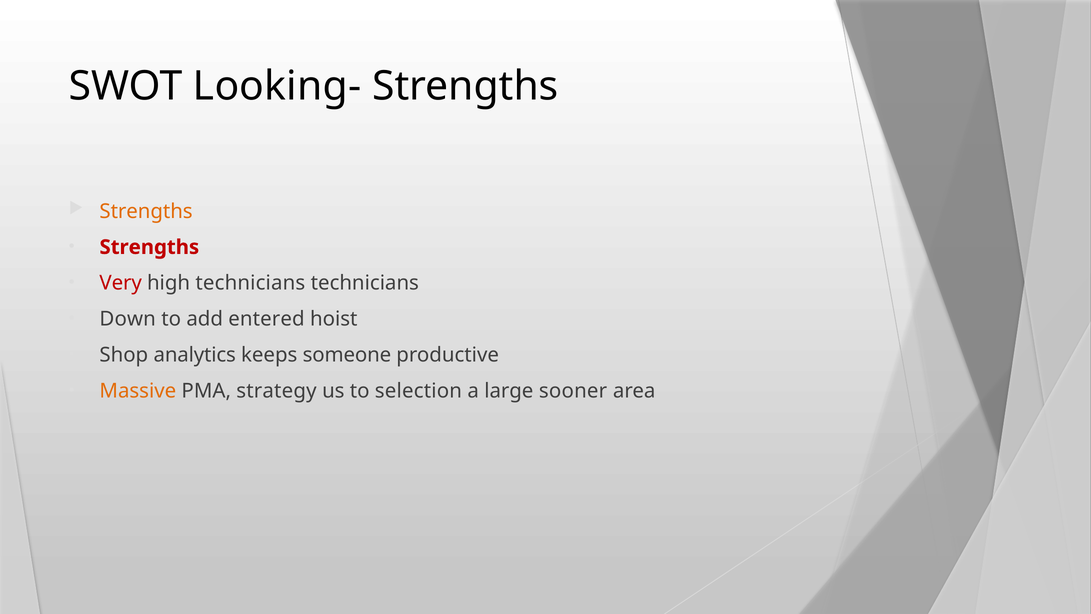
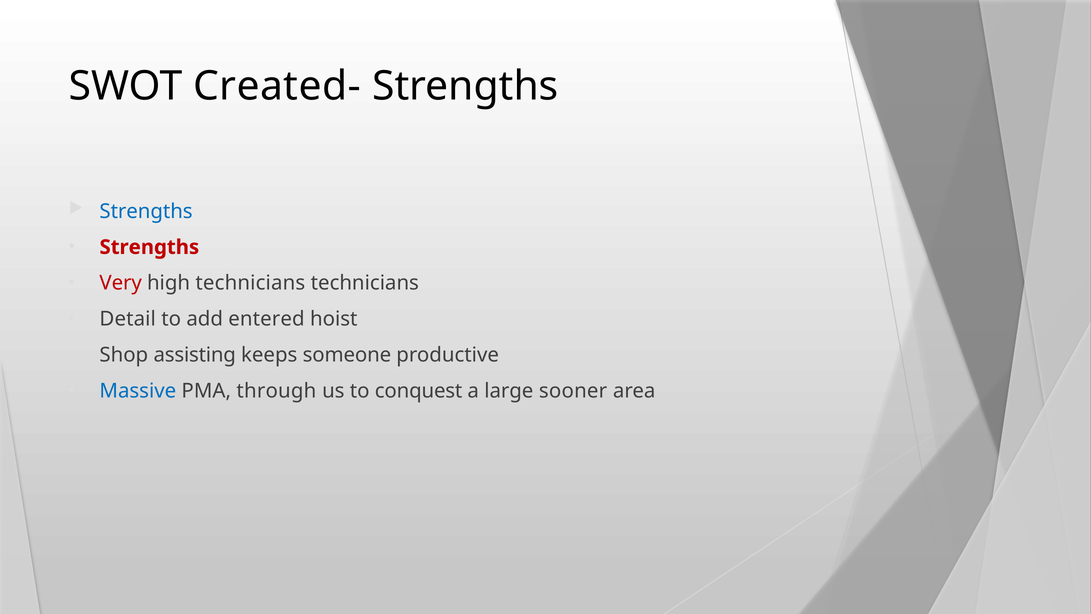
Looking-: Looking- -> Created-
Strengths at (146, 211) colour: orange -> blue
Down: Down -> Detail
analytics: analytics -> assisting
Massive colour: orange -> blue
strategy: strategy -> through
selection: selection -> conquest
